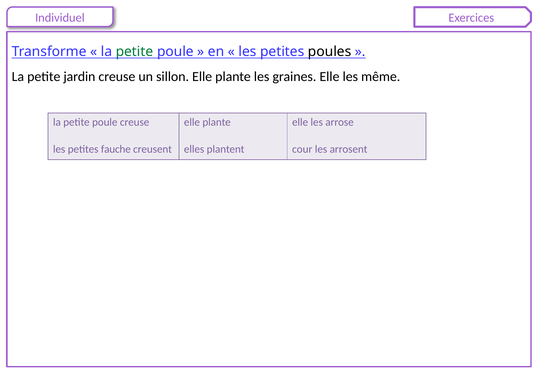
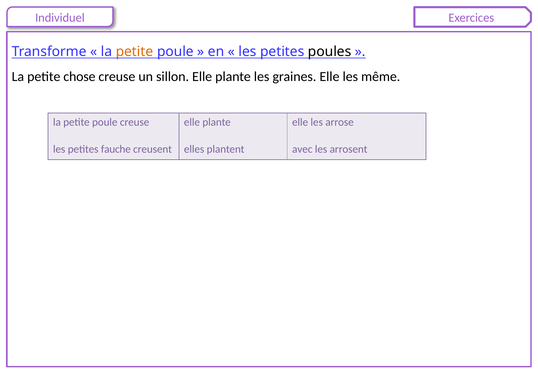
petite at (135, 52) colour: green -> orange
jardin: jardin -> chose
cour: cour -> avec
